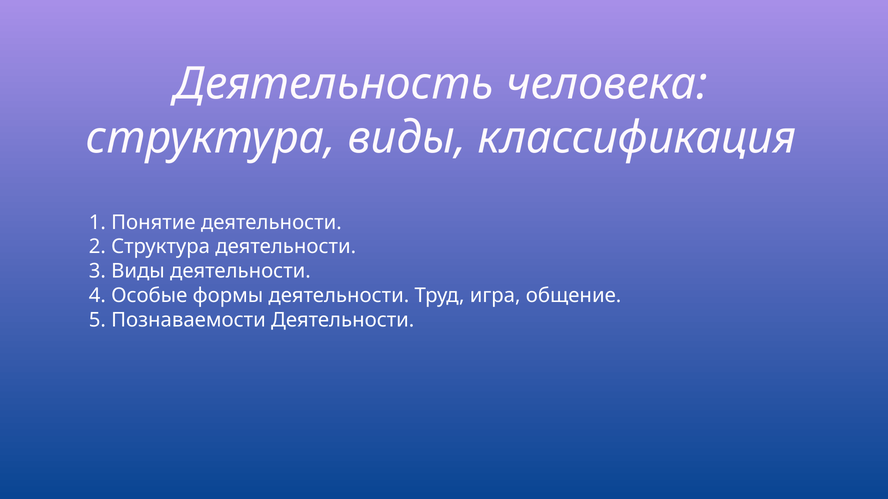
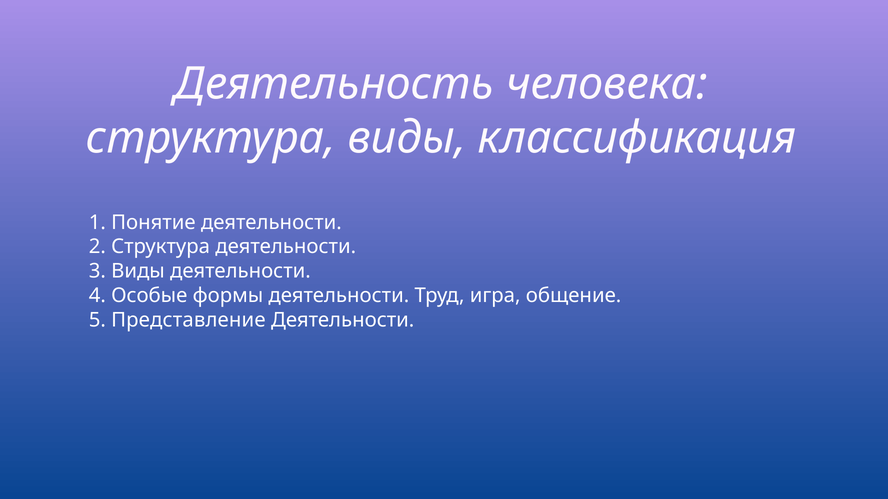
Познаваемости: Познаваемости -> Представление
